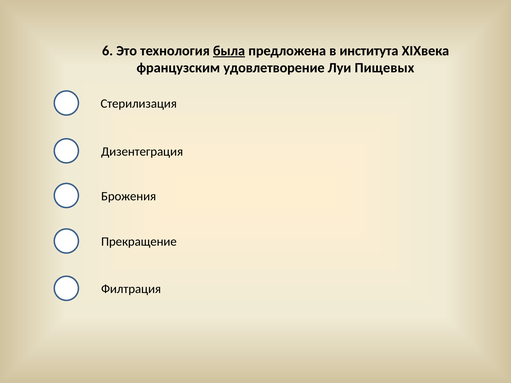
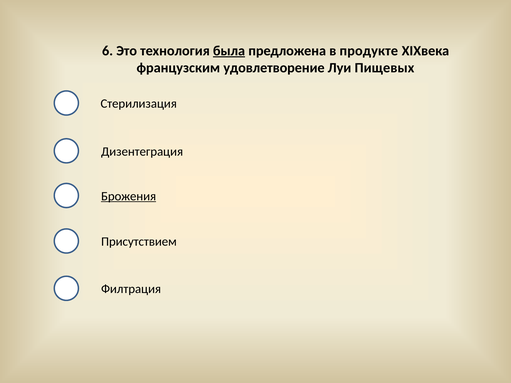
института: института -> продукте
Брожения underline: none -> present
Прекращение: Прекращение -> Присутствием
